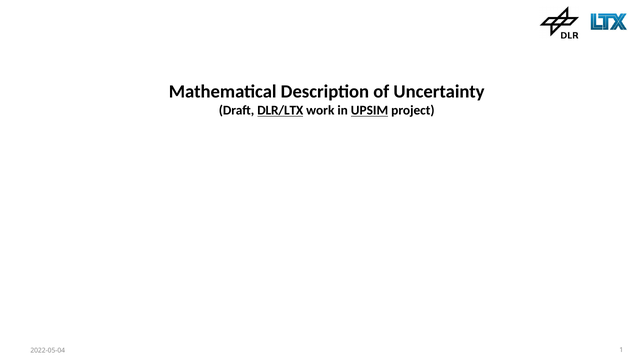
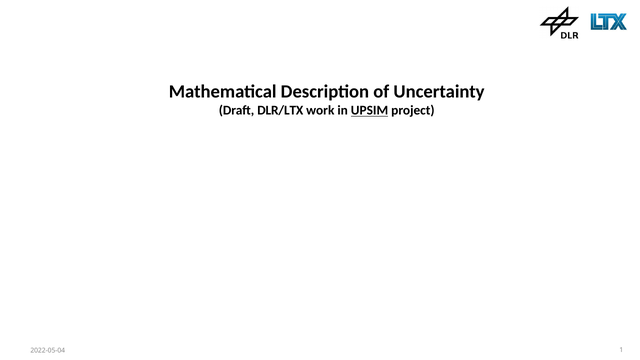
DLR/LTX underline: present -> none
